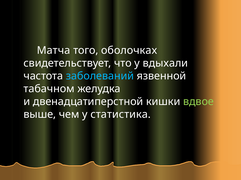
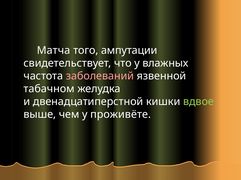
оболочках: оболочках -> ампутации
вдыхали: вдыхали -> влажных
заболеваний colour: light blue -> pink
статистика: статистика -> проживёте
